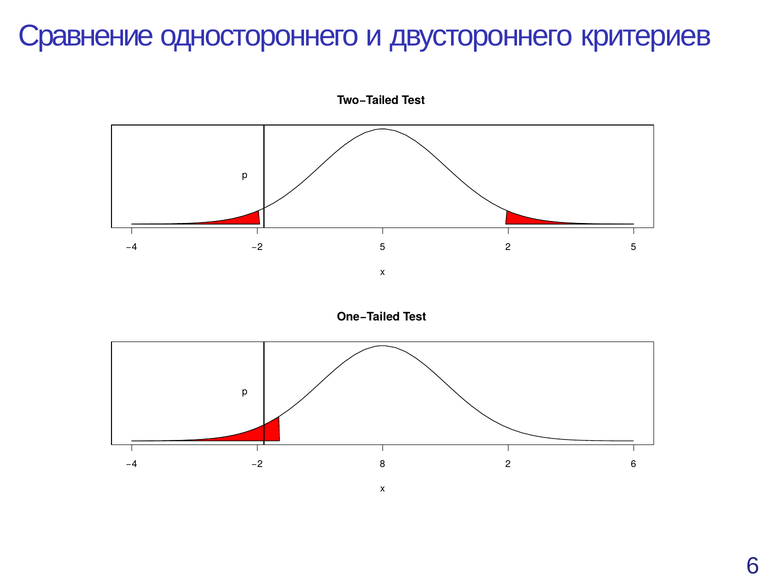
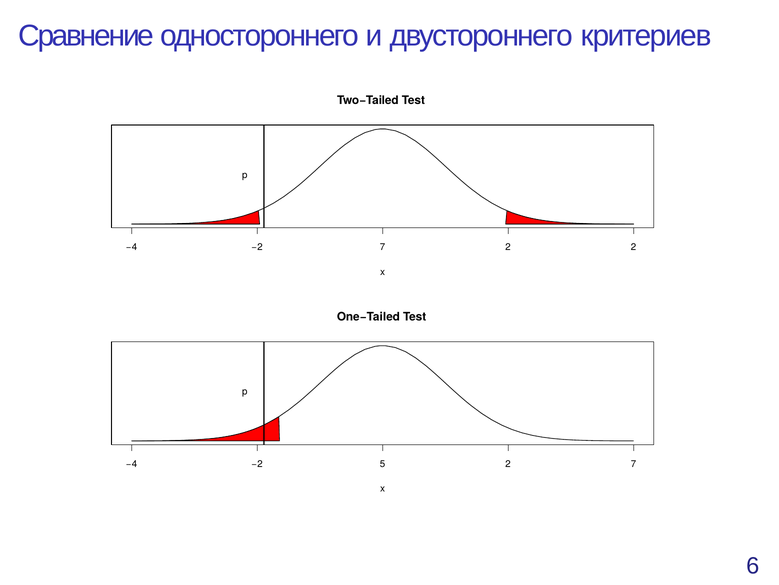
−2 5: 5 -> 7
2 5: 5 -> 2
8: 8 -> 5
2 6: 6 -> 7
